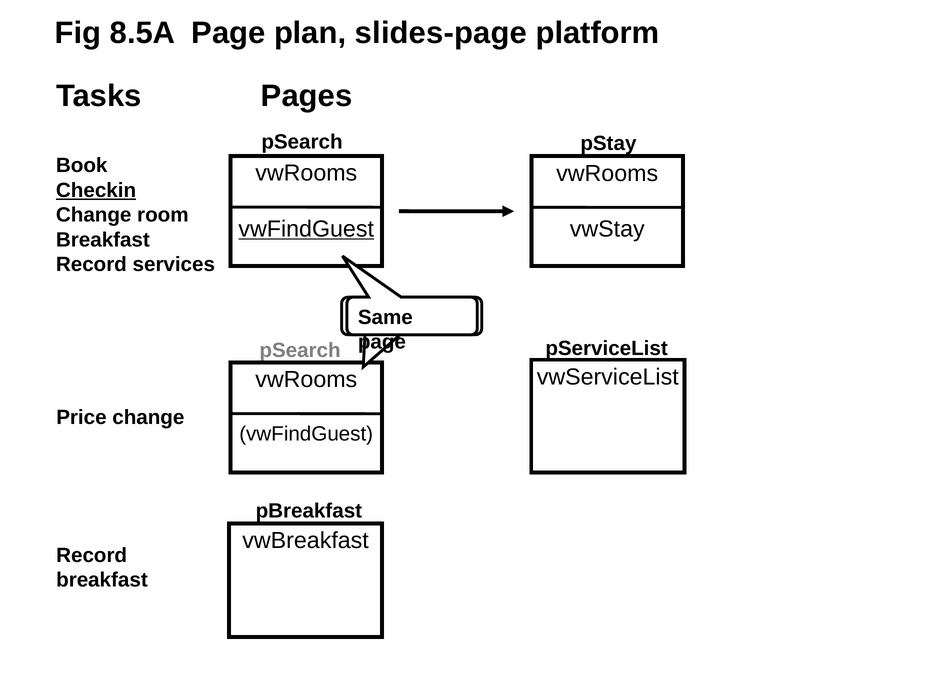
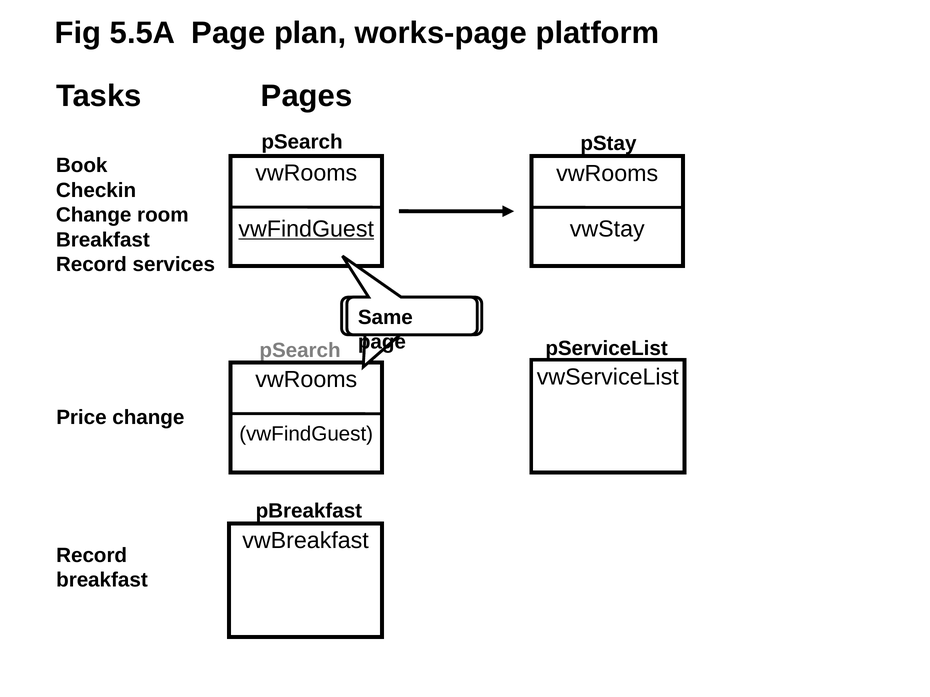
8.5A: 8.5A -> 5.5A
slides-page: slides-page -> works-page
Checkin underline: present -> none
